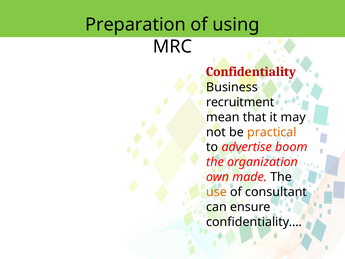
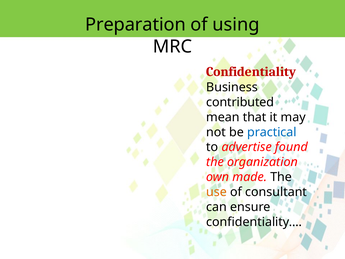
recruitment: recruitment -> contributed
practical colour: orange -> blue
boom: boom -> found
